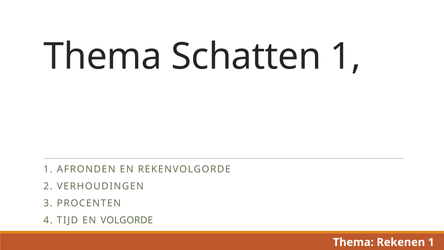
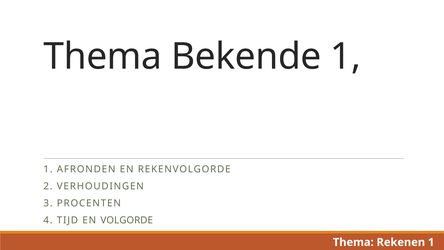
Schatten: Schatten -> Bekende
